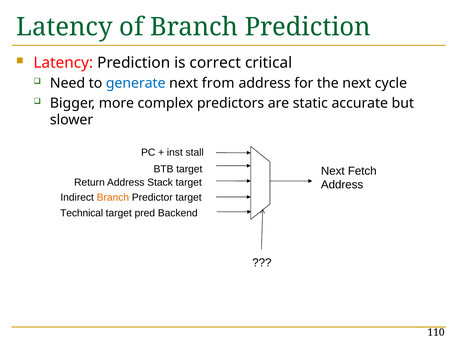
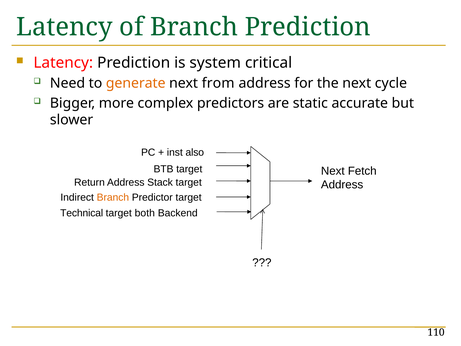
correct: correct -> system
generate colour: blue -> orange
stall: stall -> also
pred: pred -> both
